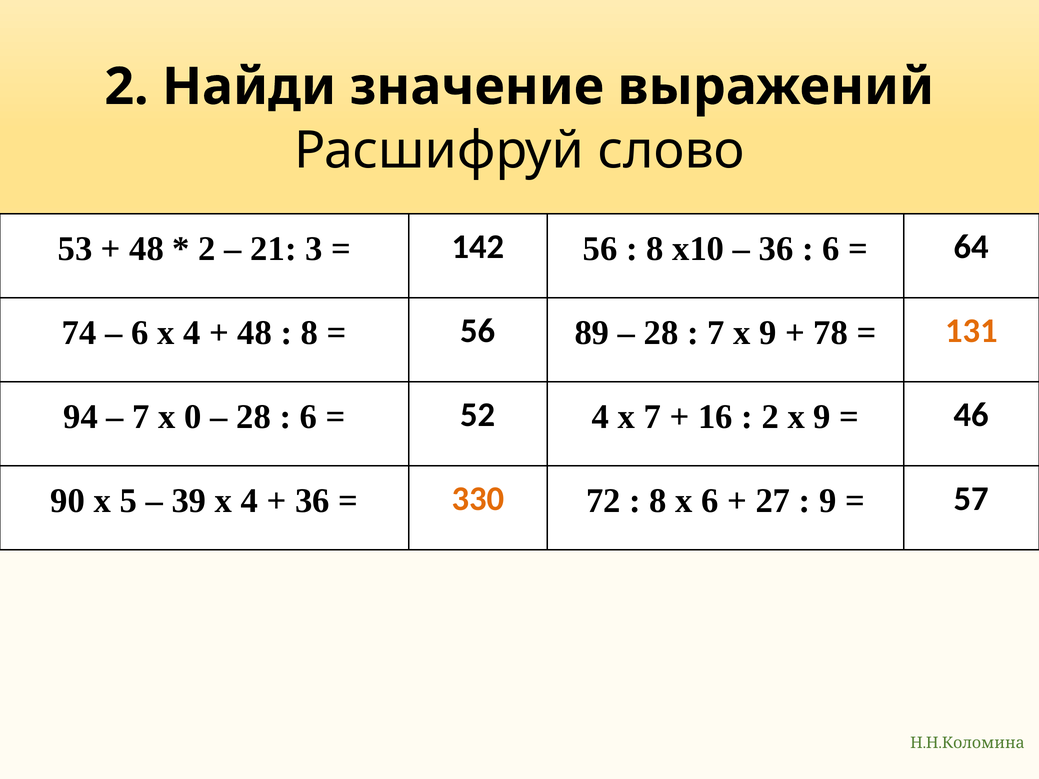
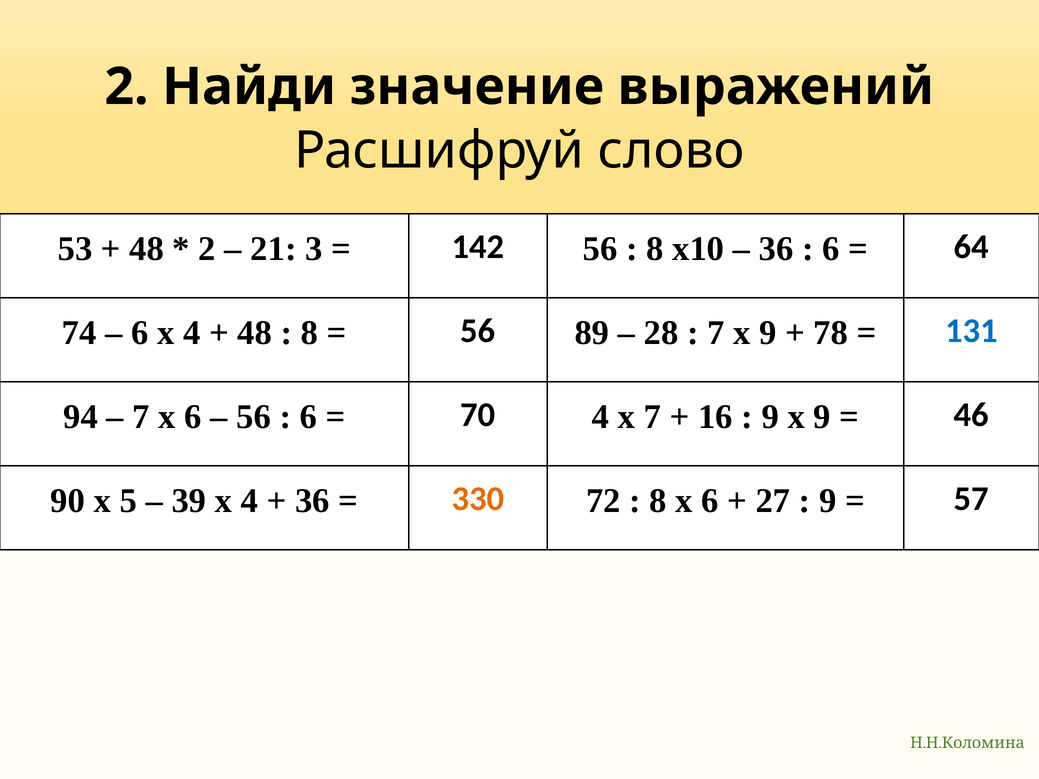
131 colour: orange -> blue
7 х 0: 0 -> 6
28 at (254, 417): 28 -> 56
52: 52 -> 70
2 at (770, 417): 2 -> 9
